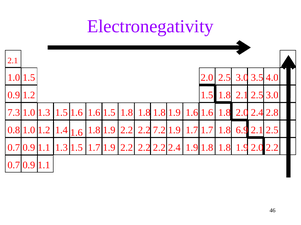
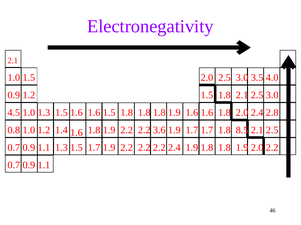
7.3: 7.3 -> 4.5
7.2: 7.2 -> 3.6
6.9: 6.9 -> 8.5
